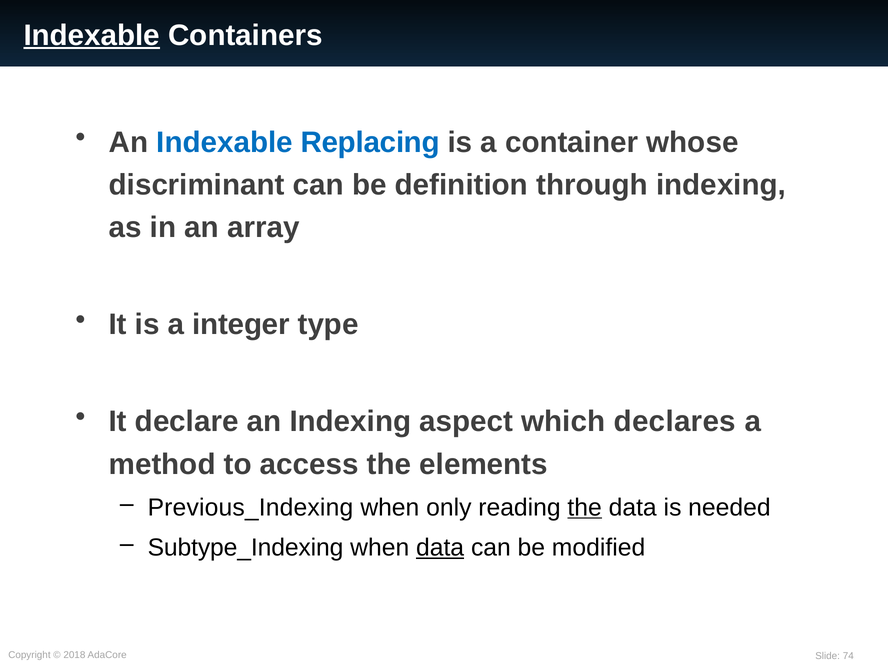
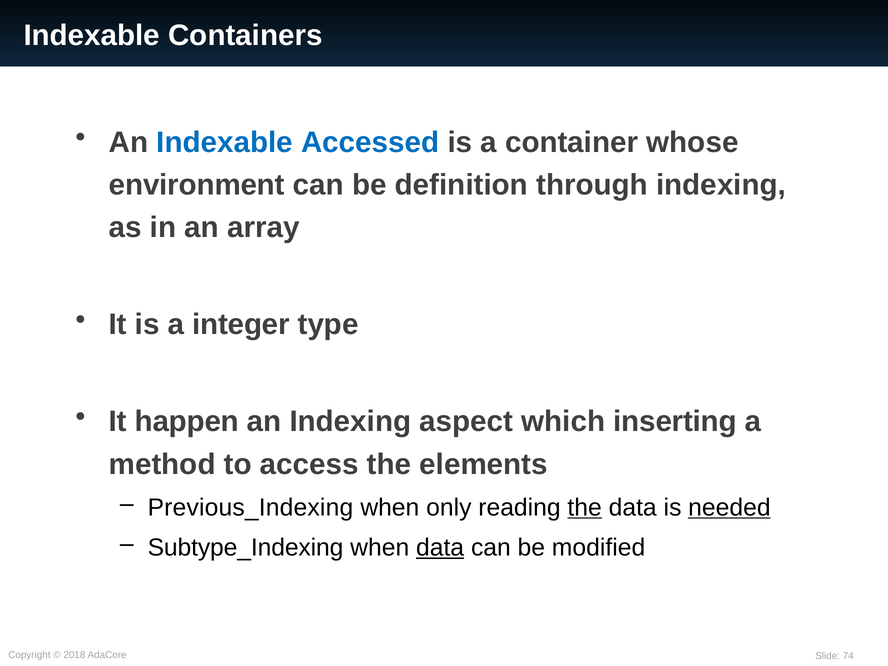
Indexable at (92, 35) underline: present -> none
Replacing: Replacing -> Accessed
discriminant: discriminant -> environment
declare: declare -> happen
declares: declares -> inserting
needed underline: none -> present
